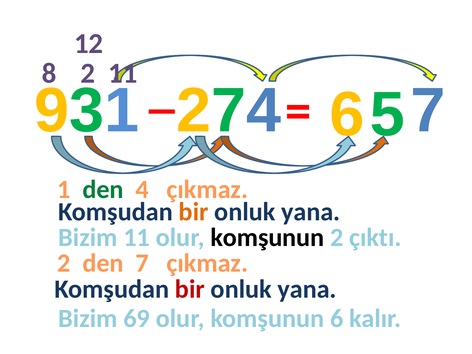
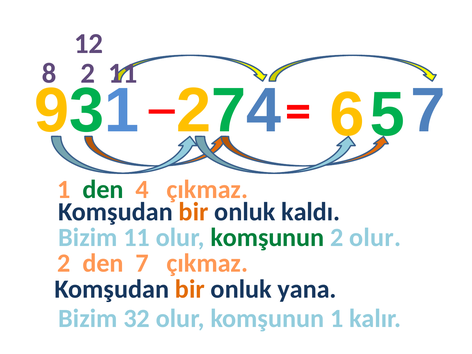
yana at (311, 212): yana -> kaldı
komşunun at (267, 237) colour: black -> green
2 çıktı: çıktı -> olur
bir at (190, 289) colour: red -> orange
69: 69 -> 32
komşunun 6: 6 -> 1
